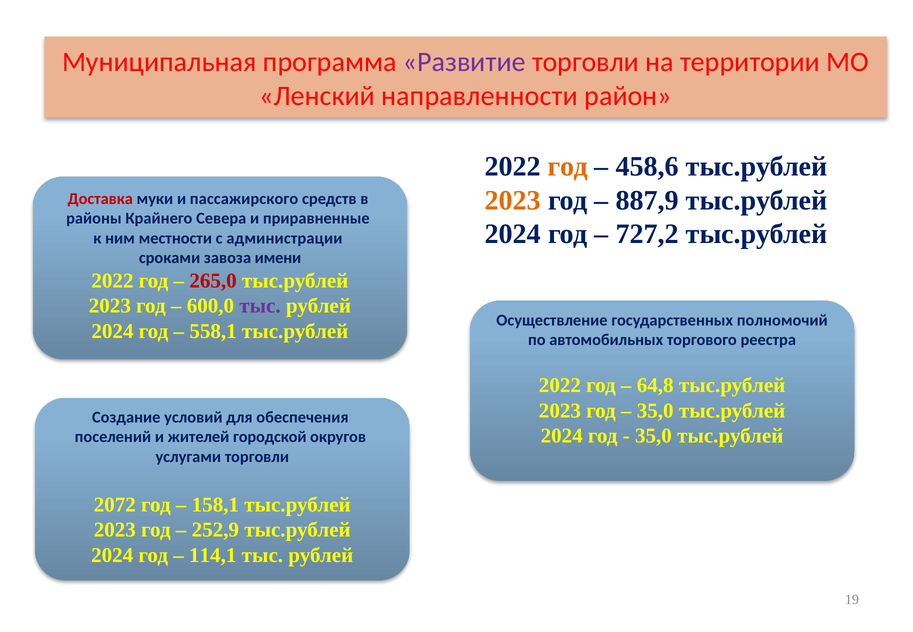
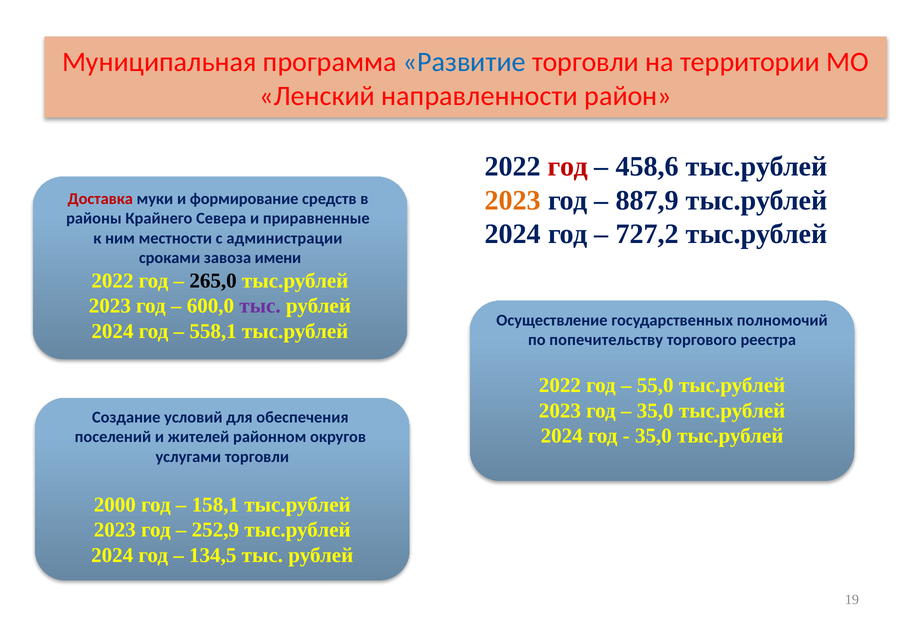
Развитие colour: purple -> blue
год at (568, 167) colour: orange -> red
пассажирского: пассажирского -> формирование
265,0 colour: red -> black
автомобильных: автомобильных -> попечительству
64,8: 64,8 -> 55,0
городской: городской -> районном
2072: 2072 -> 2000
114,1: 114,1 -> 134,5
